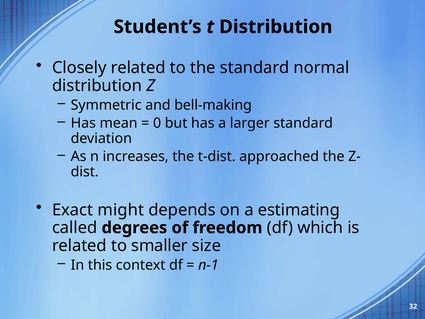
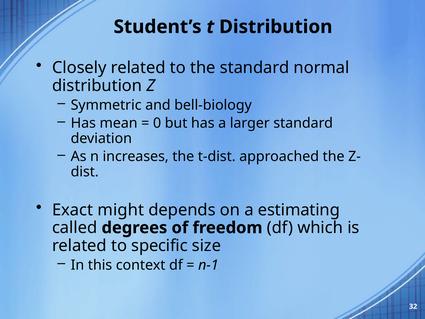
bell-making: bell-making -> bell-biology
smaller: smaller -> specific
